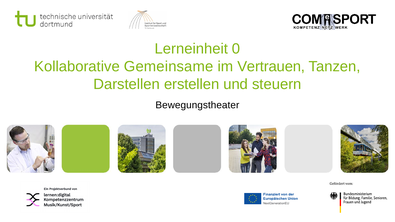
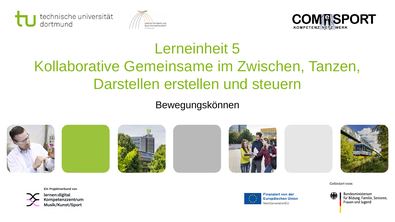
0: 0 -> 5
Vertrauen: Vertrauen -> Zwischen
Bewegungstheater: Bewegungstheater -> Bewegungskönnen
